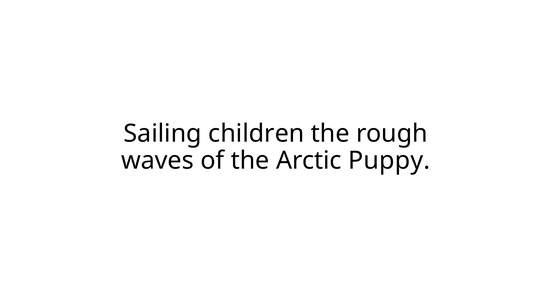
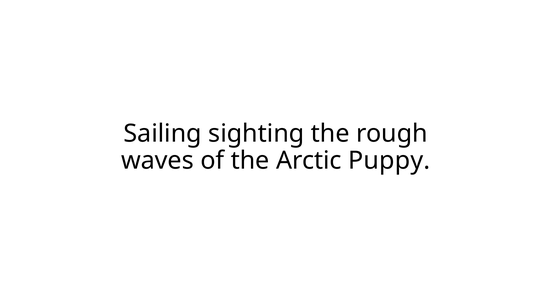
children: children -> sighting
